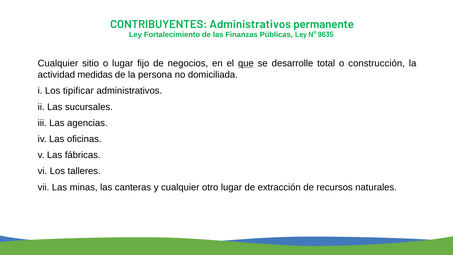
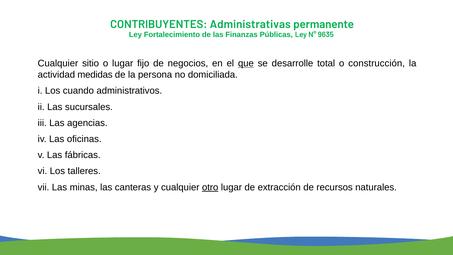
CONTRIBUYENTES Administrativos: Administrativos -> Administrativas
tipificar: tipificar -> cuando
otro underline: none -> present
